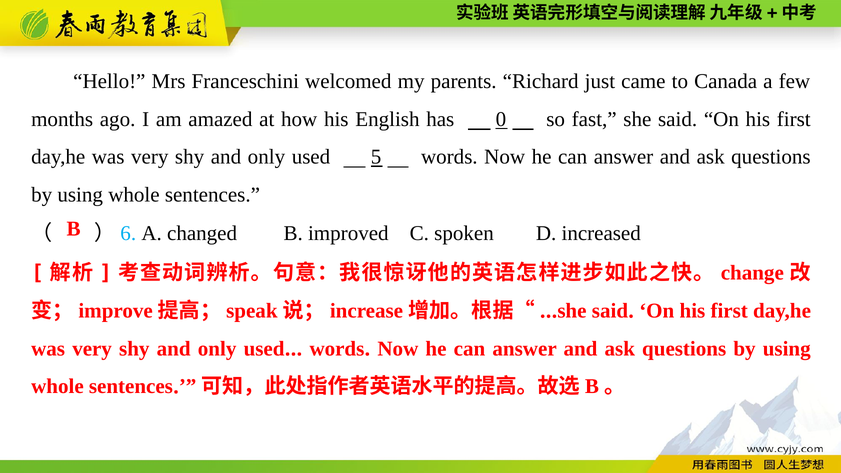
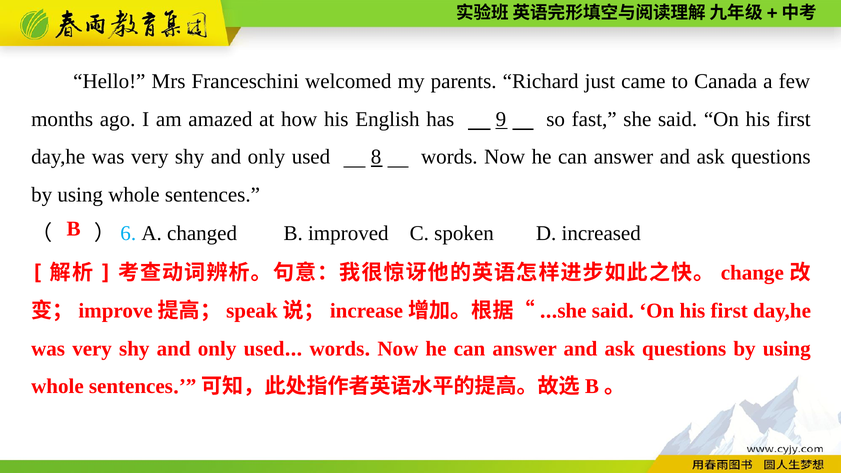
0: 0 -> 9
5: 5 -> 8
